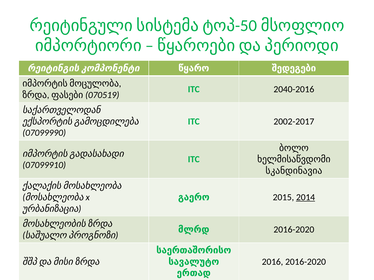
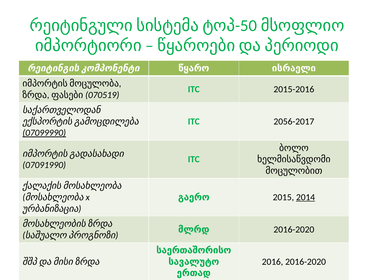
შედეგები: შედეგები -> ისრაელი
2040-2016: 2040-2016 -> 2015-2016
2002-2017: 2002-2017 -> 2056-2017
07099990 underline: none -> present
07099910: 07099910 -> 07091990
სკანდინავია: სკანდინავია -> მოცულობით
